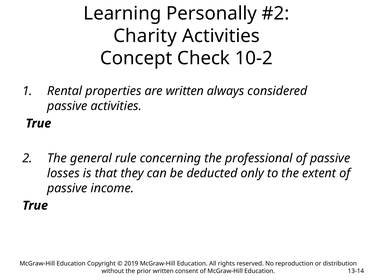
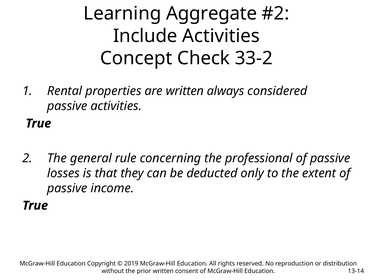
Personally: Personally -> Aggregate
Charity: Charity -> Include
10-2: 10-2 -> 33-2
